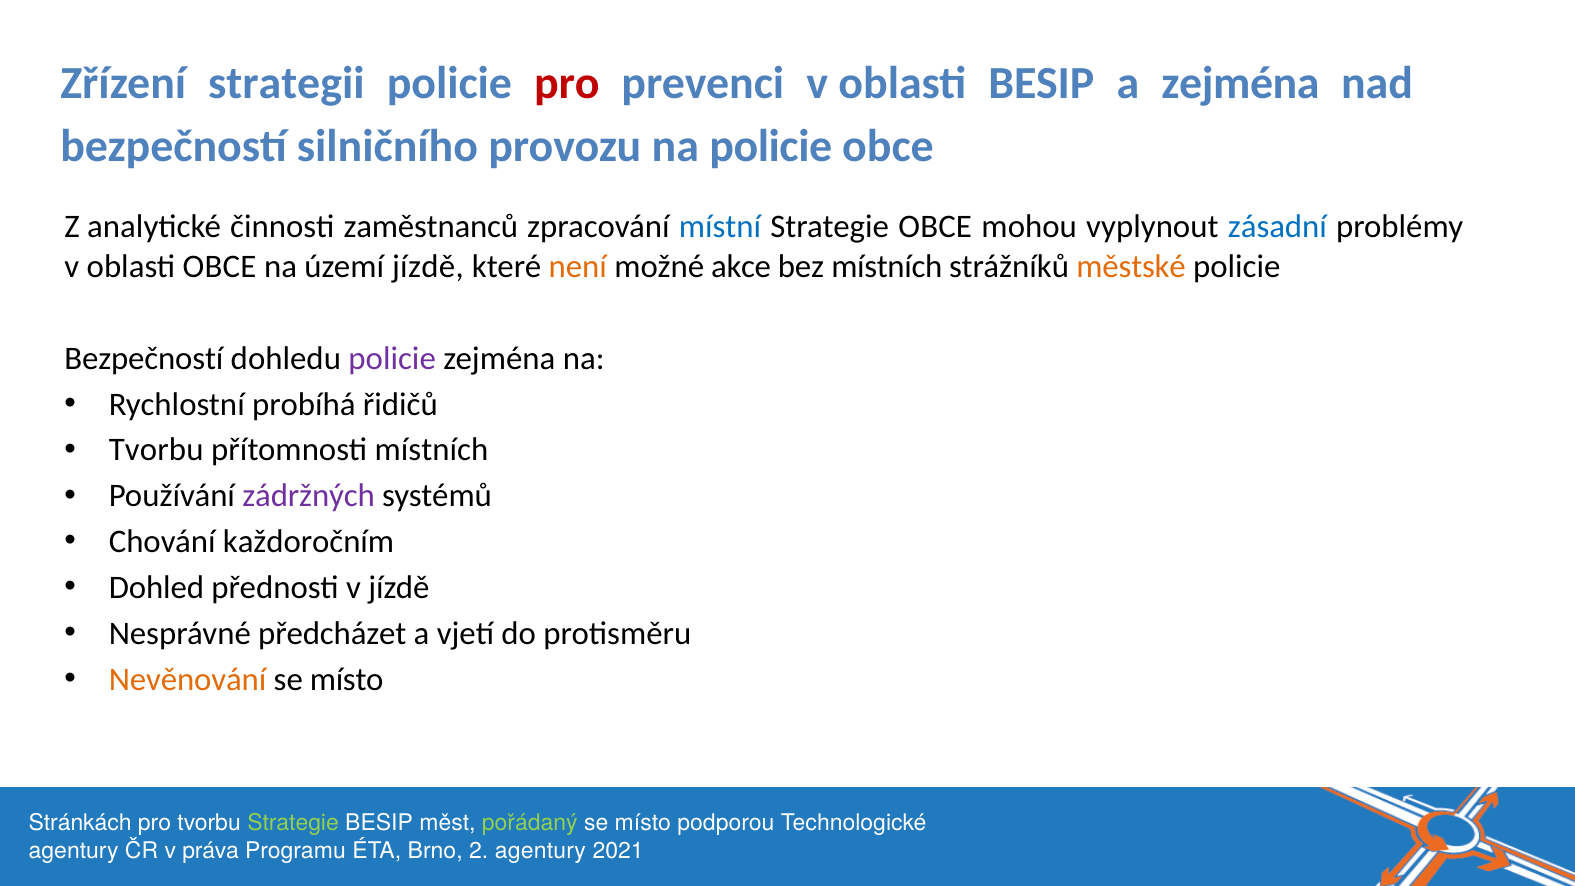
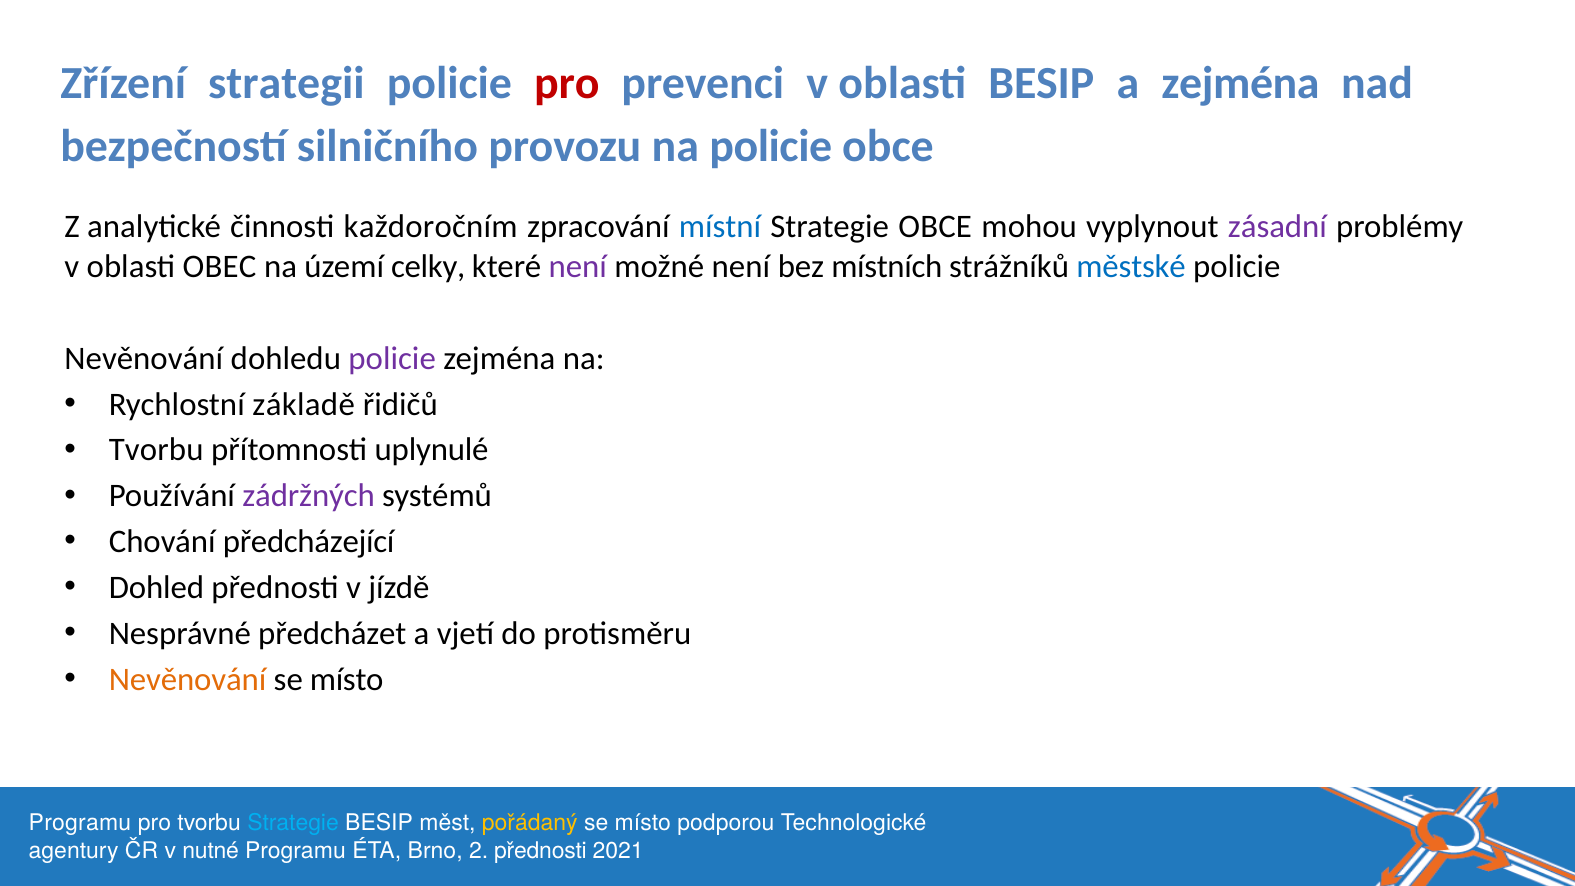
zaměstnanců: zaměstnanců -> každoročním
zásadní colour: blue -> purple
oblasti OBCE: OBCE -> OBEC
území jízdě: jízdě -> celky
není at (578, 266) colour: orange -> purple
možné akce: akce -> není
městské colour: orange -> blue
Bezpečností at (144, 358): Bezpečností -> Nevěnování
probíhá: probíhá -> základě
přítomnosti místních: místních -> uplynulé
každoročním: každoročním -> předcházející
Stránkách at (80, 823): Stránkách -> Programu
Strategie at (293, 823) colour: light green -> light blue
pořádaný colour: light green -> yellow
práva: práva -> nutné
2 agentury: agentury -> přednosti
